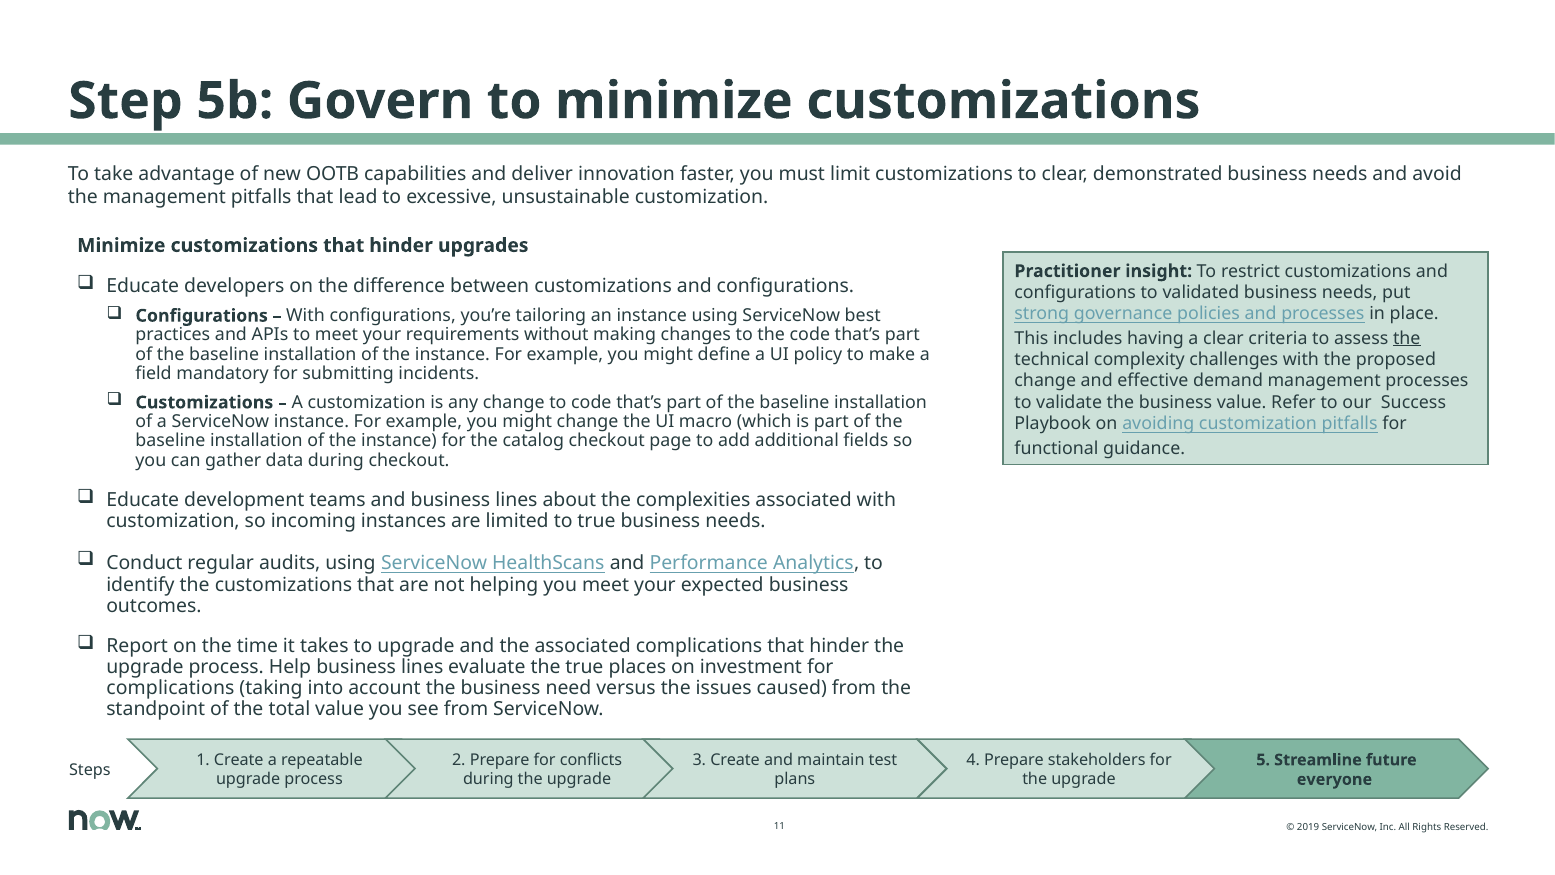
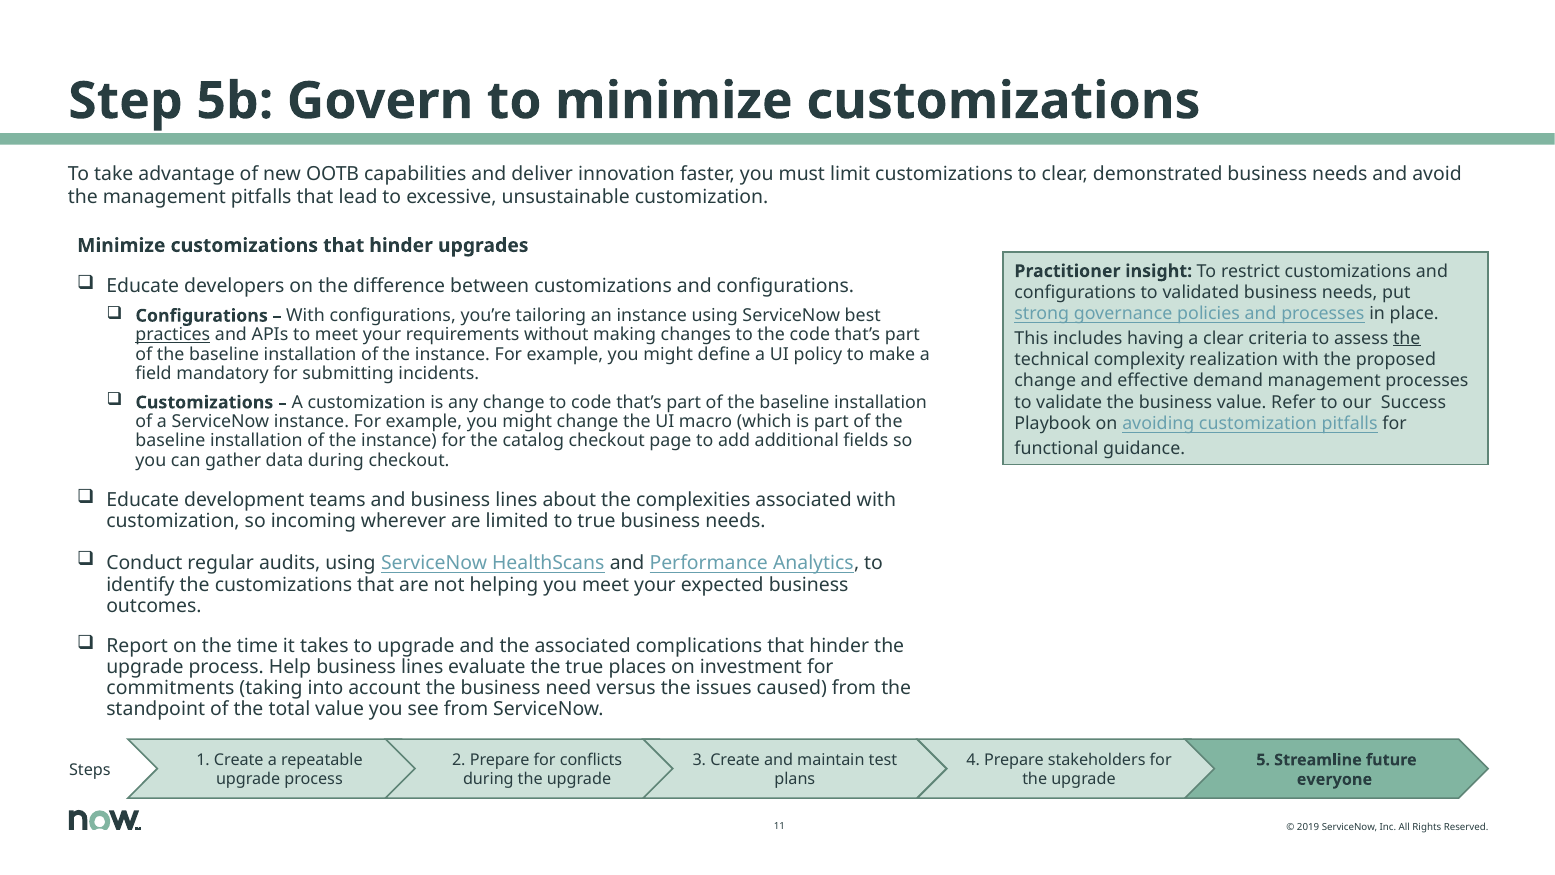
practices underline: none -> present
challenges: challenges -> realization
instances: instances -> wherever
complications at (170, 688): complications -> commitments
